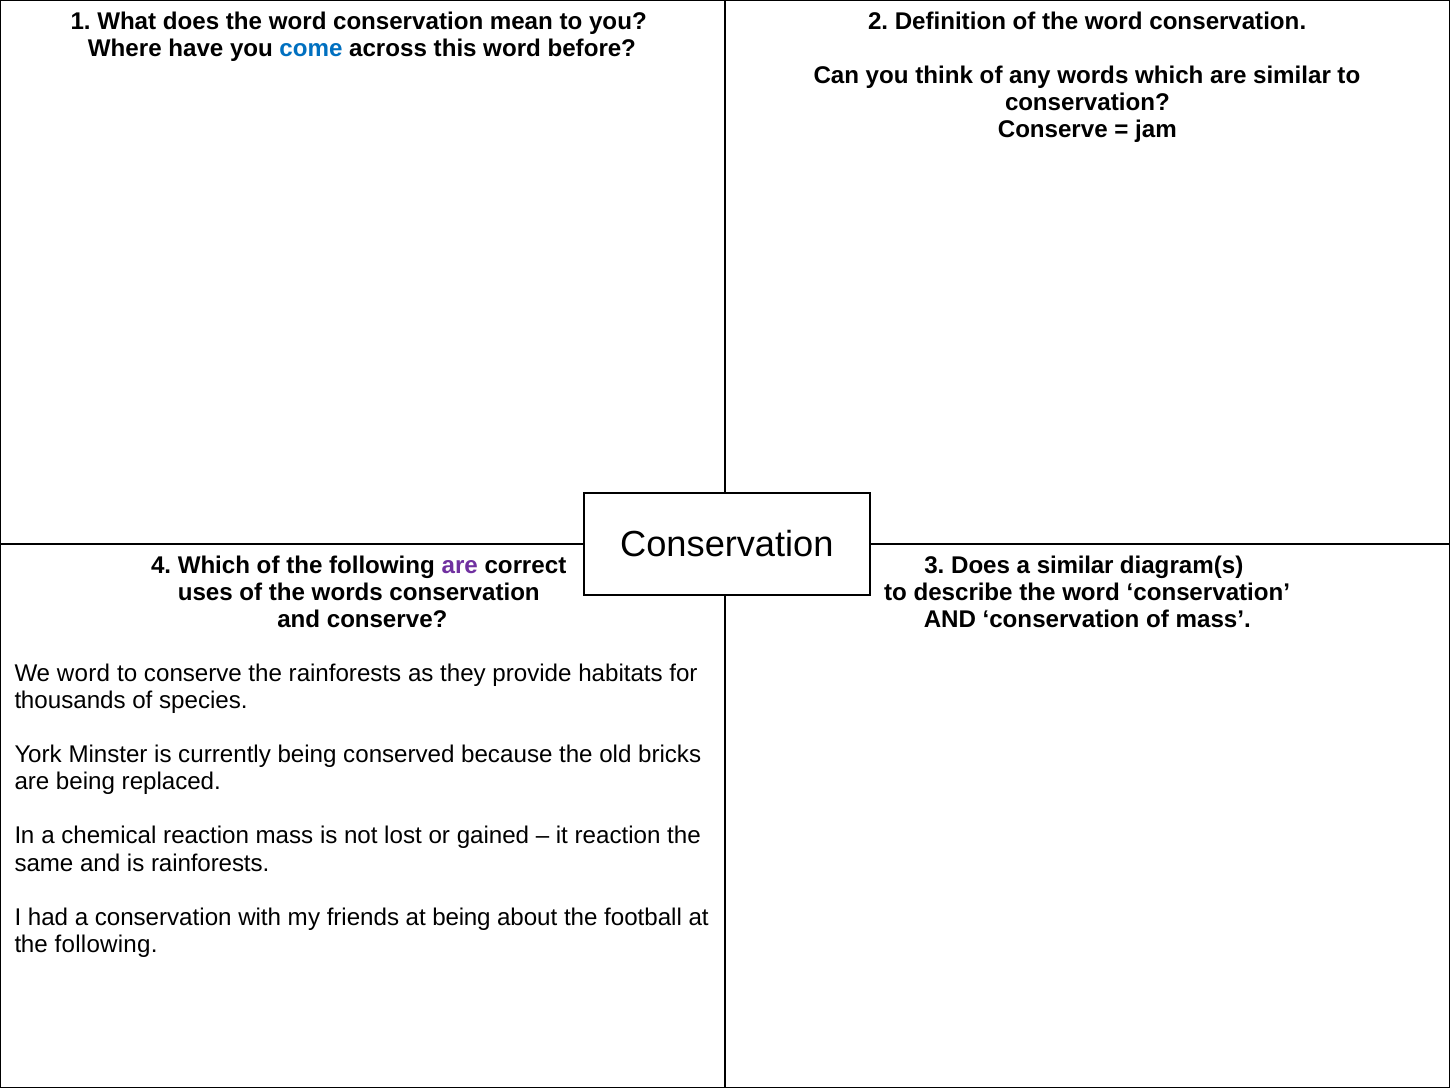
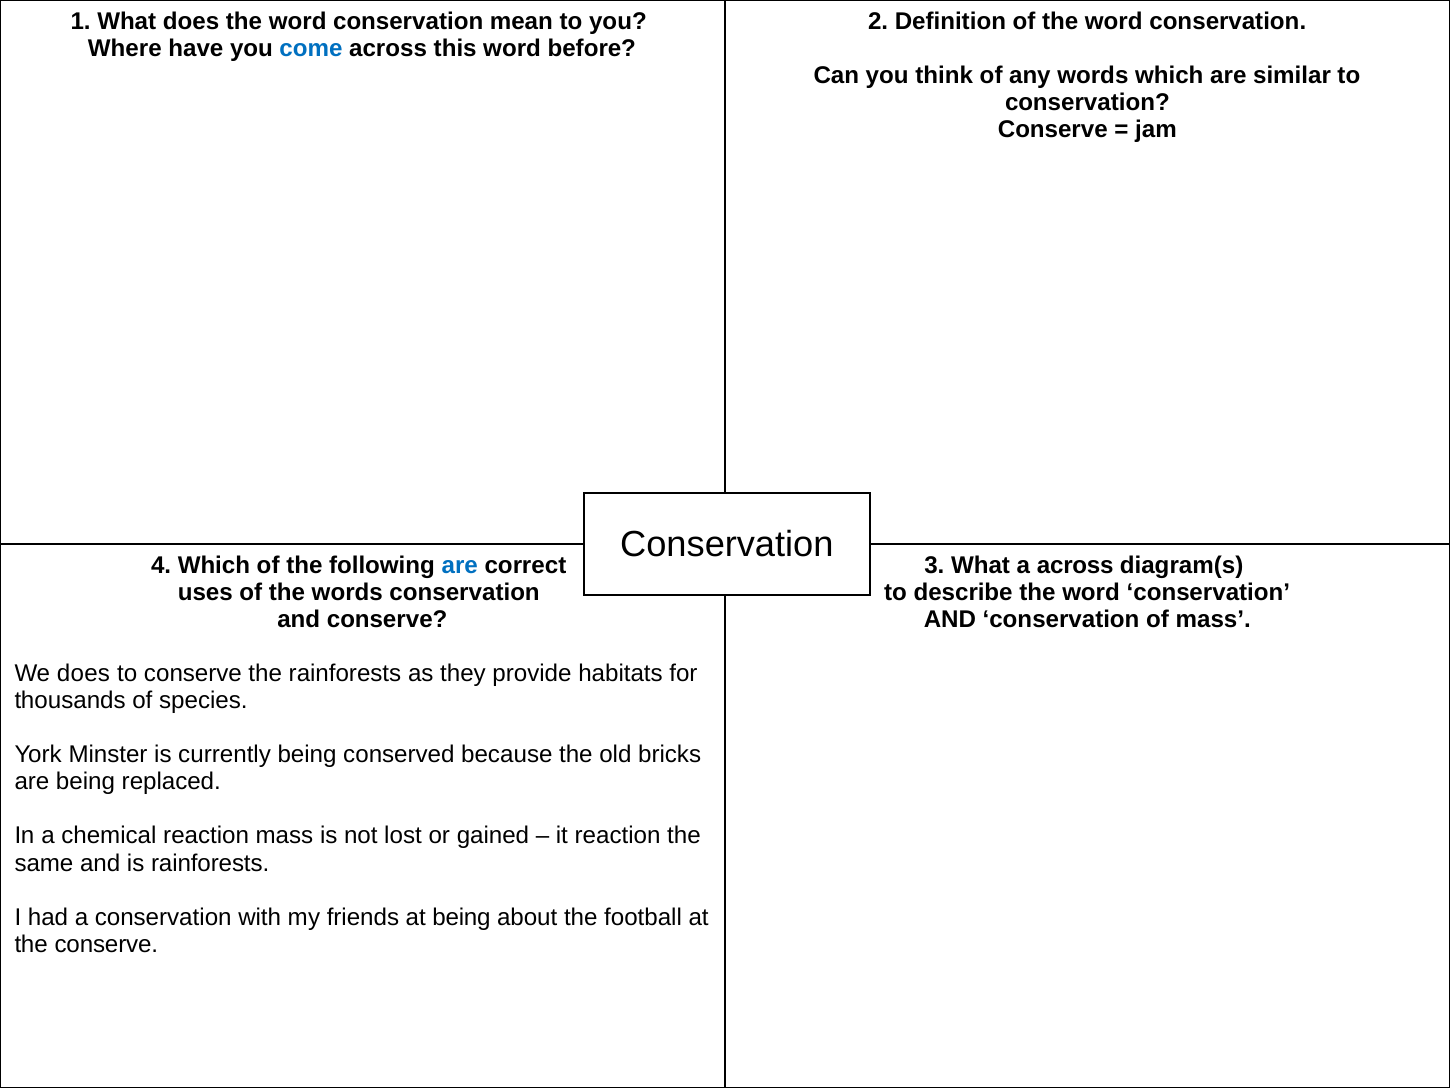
are at (460, 565) colour: purple -> blue
3 Does: Does -> What
a similar: similar -> across
We word: word -> does
following at (106, 944): following -> conserve
